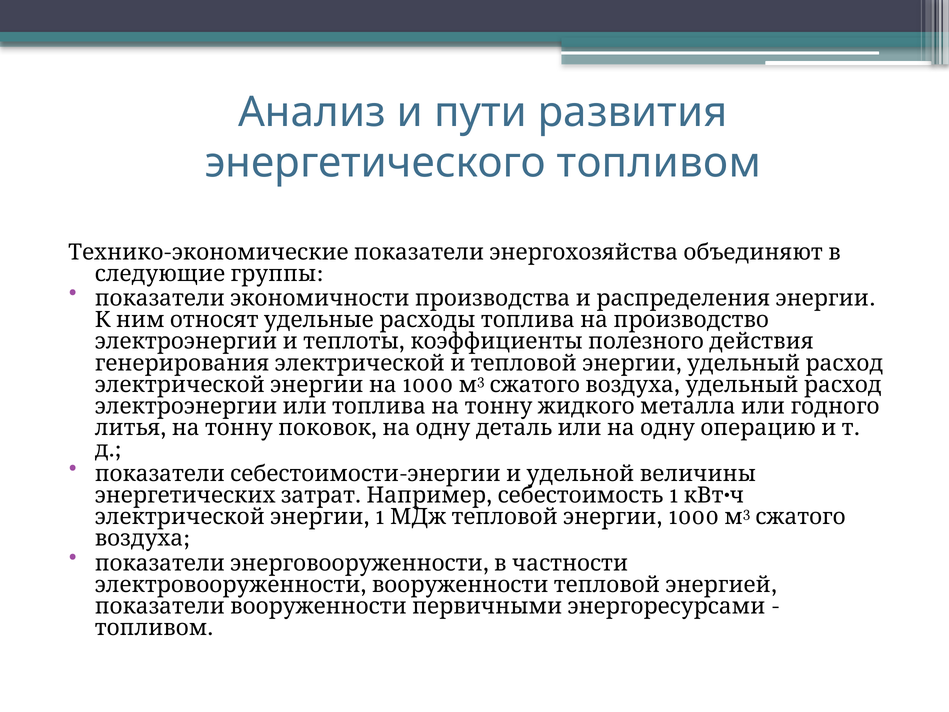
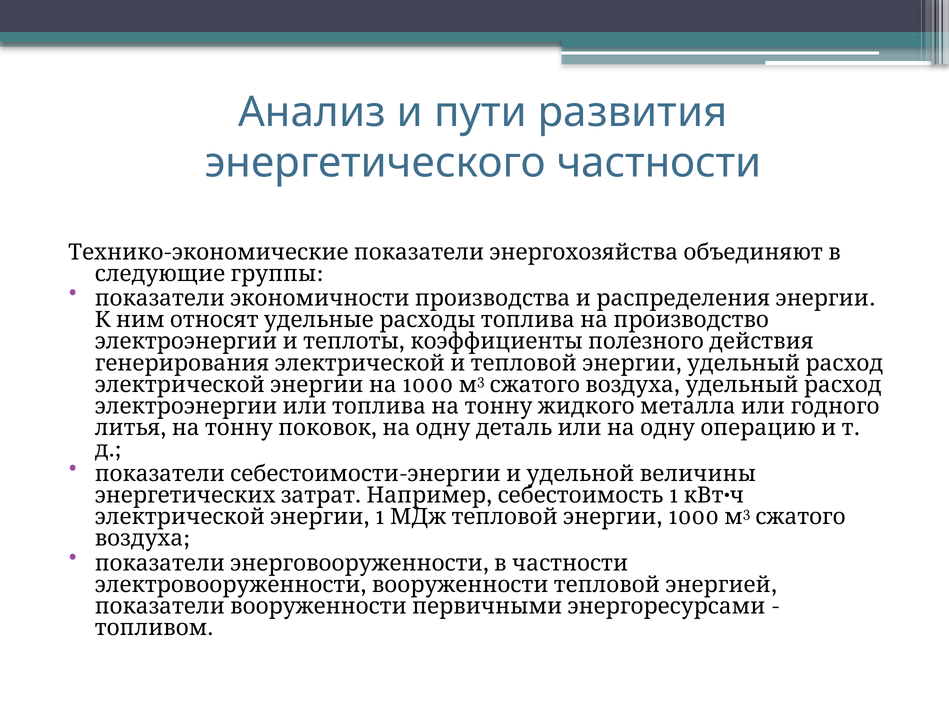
энергетического топливом: топливом -> частности
